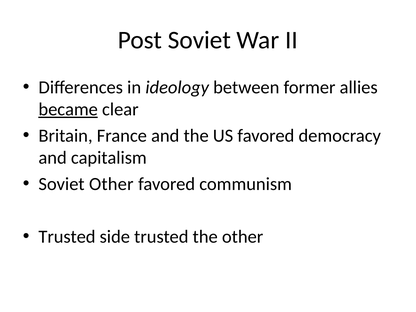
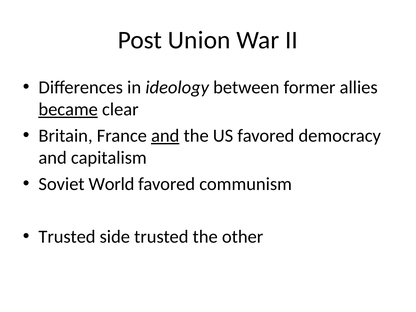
Post Soviet: Soviet -> Union
and at (165, 136) underline: none -> present
Soviet Other: Other -> World
